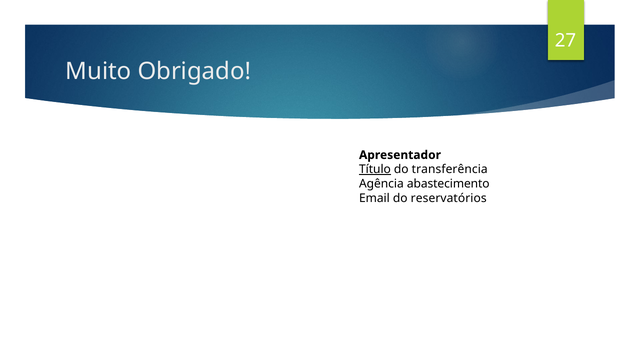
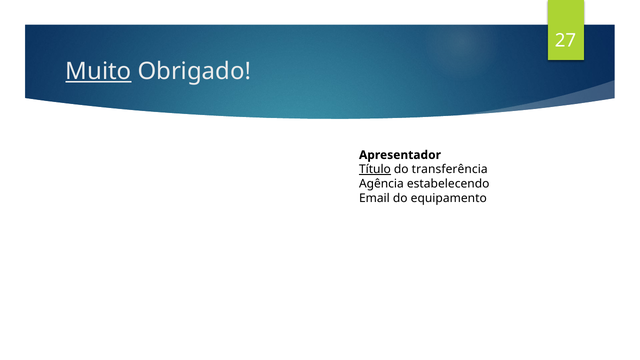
Muito underline: none -> present
abastecimento: abastecimento -> estabelecendo
reservatórios: reservatórios -> equipamento
